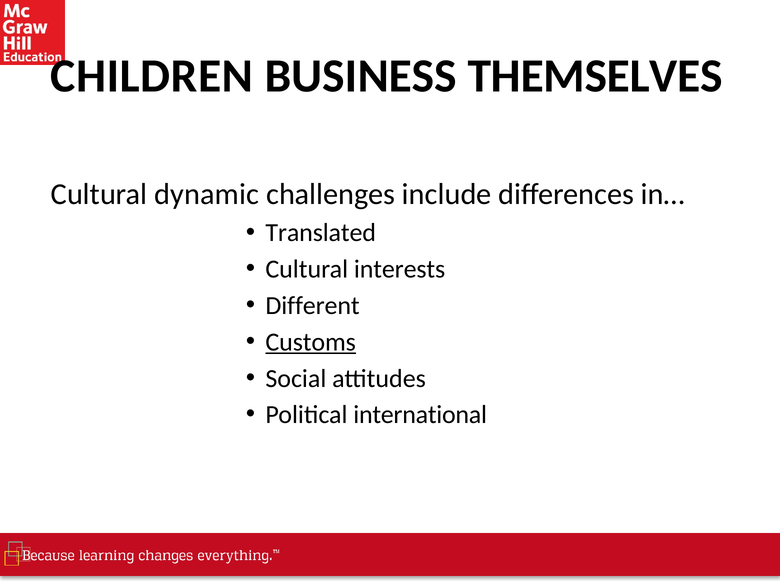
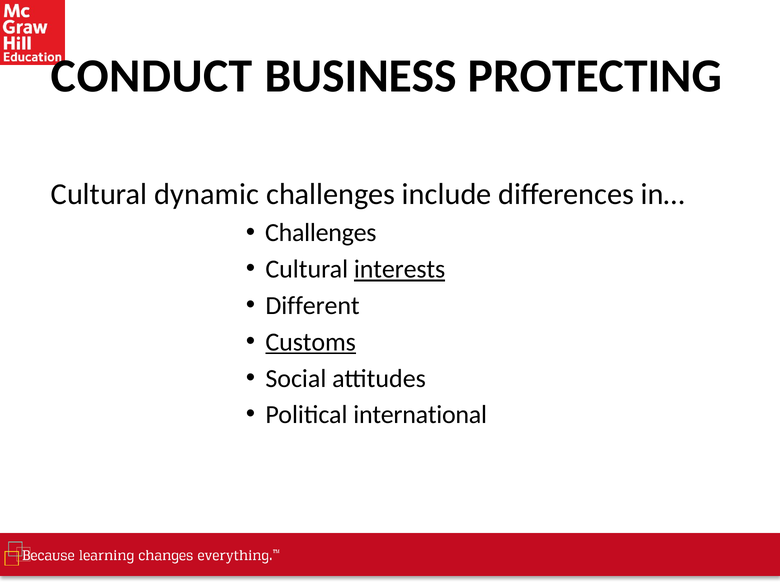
CHILDREN: CHILDREN -> CONDUCT
THEMSELVES: THEMSELVES -> PROTECTING
Translated at (321, 233): Translated -> Challenges
interests underline: none -> present
